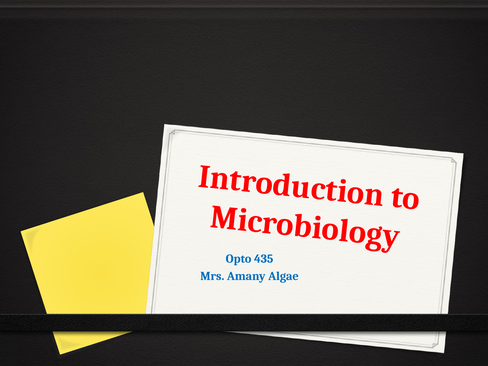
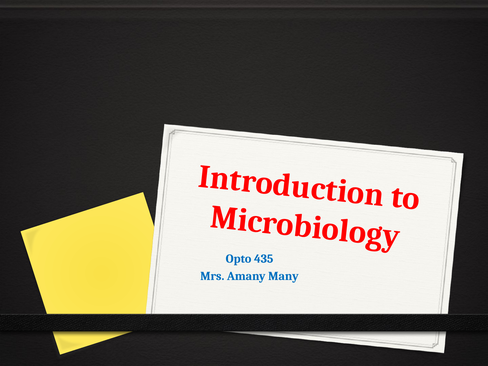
Algae: Algae -> Many
